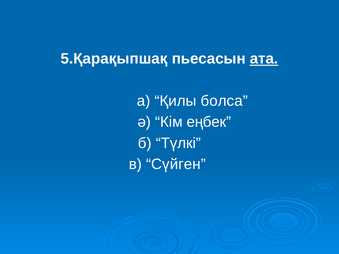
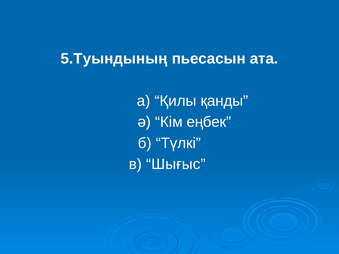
5.Қарақыпшақ: 5.Қарақыпшақ -> 5.Туындының
ата underline: present -> none
болса: болса -> қанды
Сүйген: Сүйген -> Шығыс
